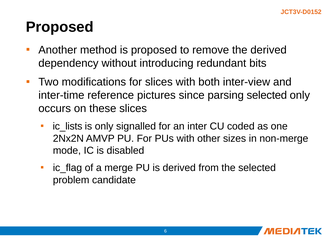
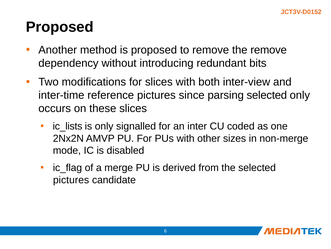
the derived: derived -> remove
problem at (71, 179): problem -> pictures
